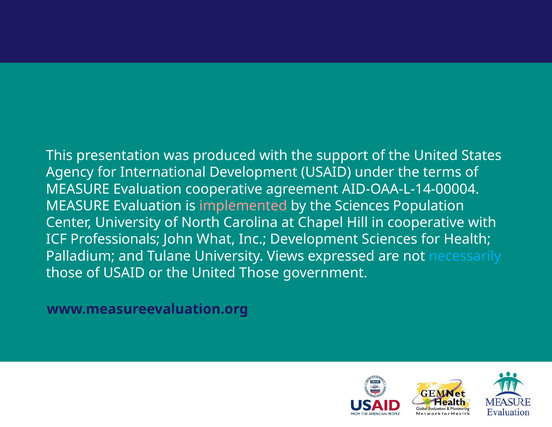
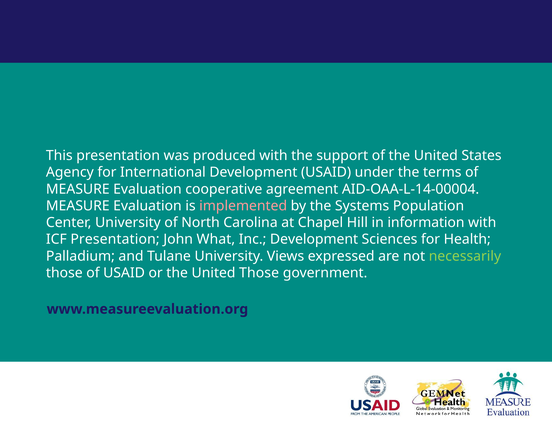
the Sciences: Sciences -> Systems
in cooperative: cooperative -> information
ICF Professionals: Professionals -> Presentation
necessarily colour: light blue -> light green
